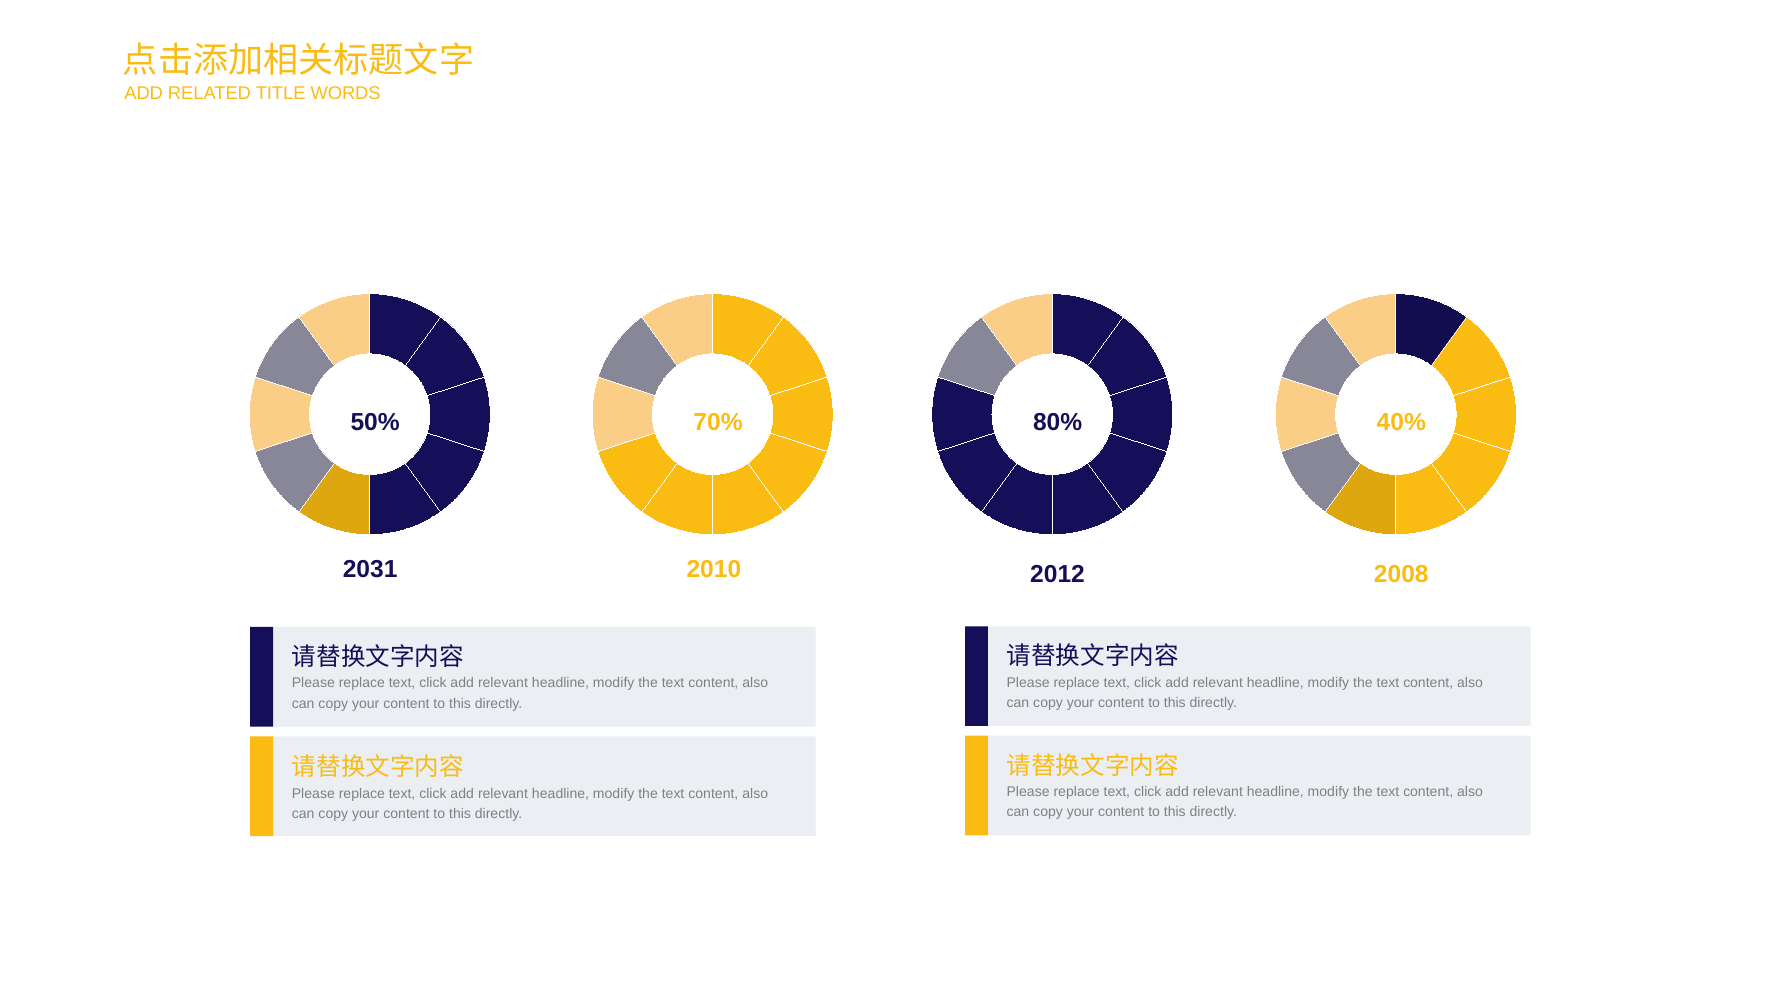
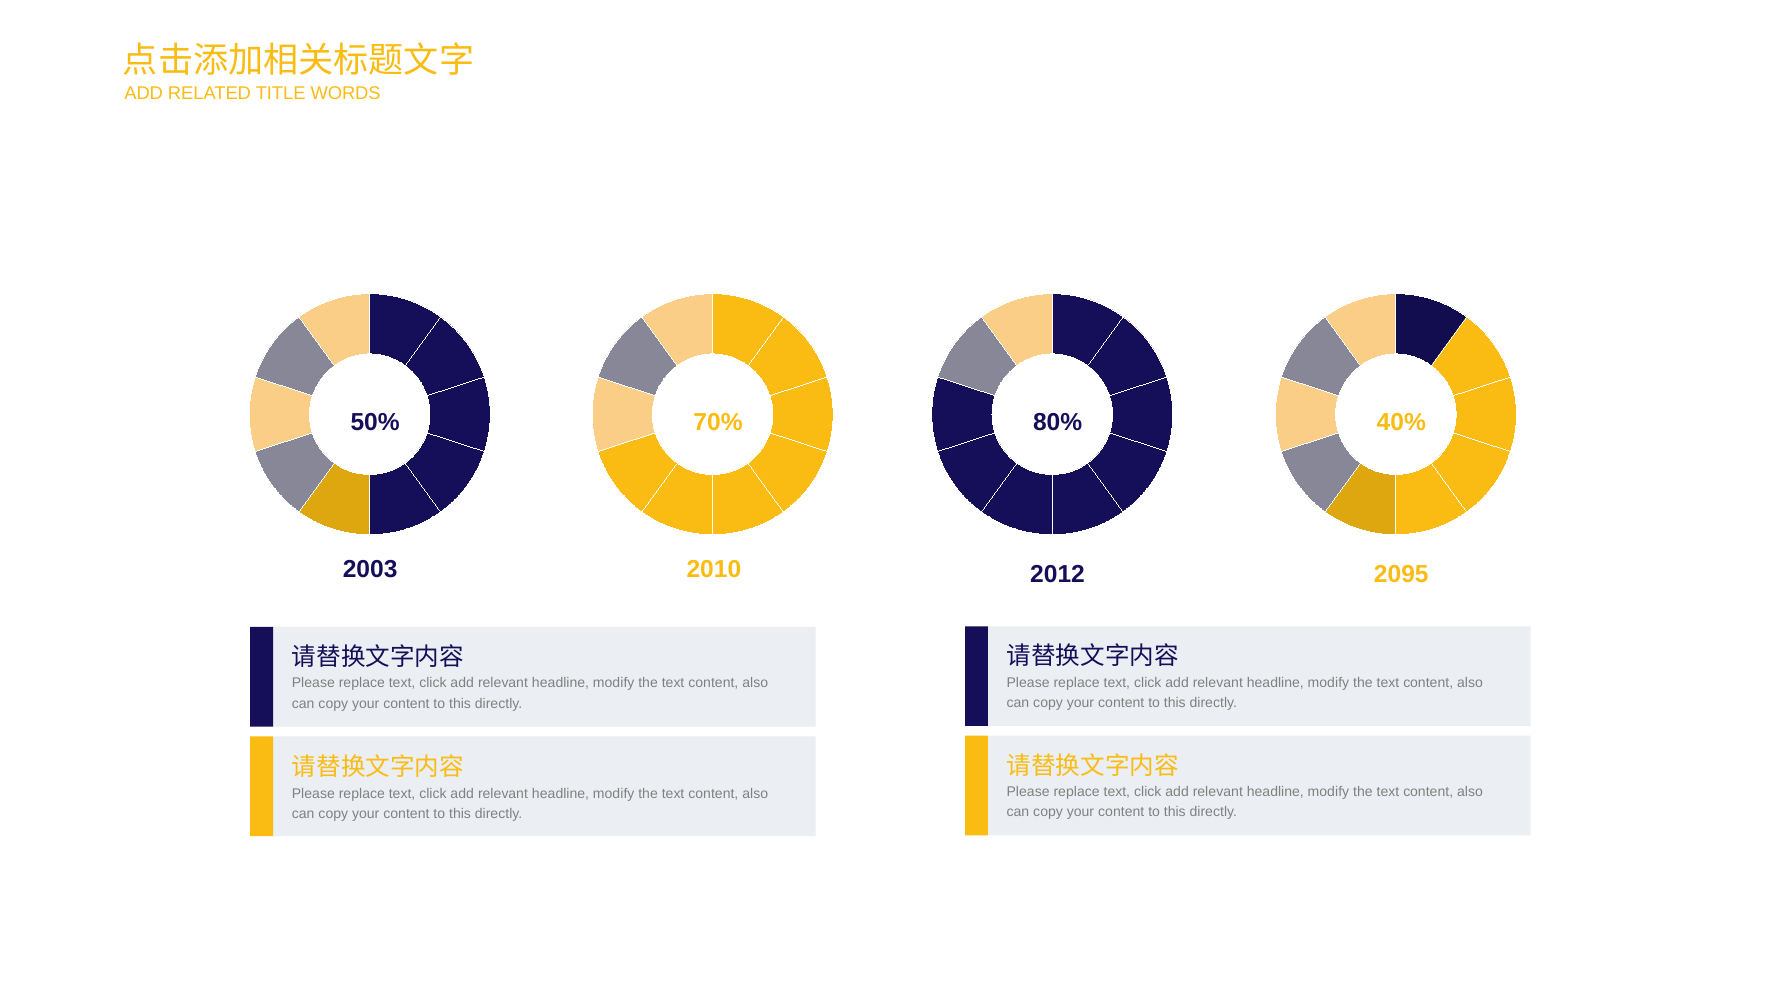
2031: 2031 -> 2003
2008: 2008 -> 2095
